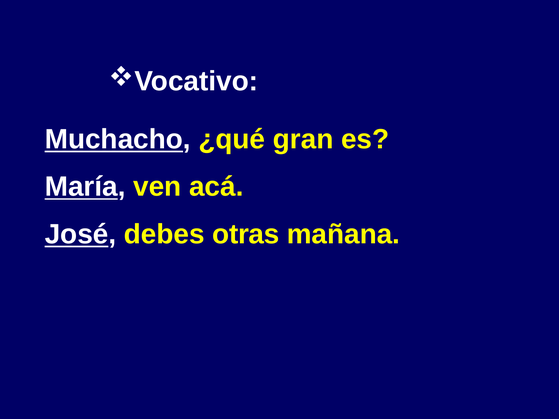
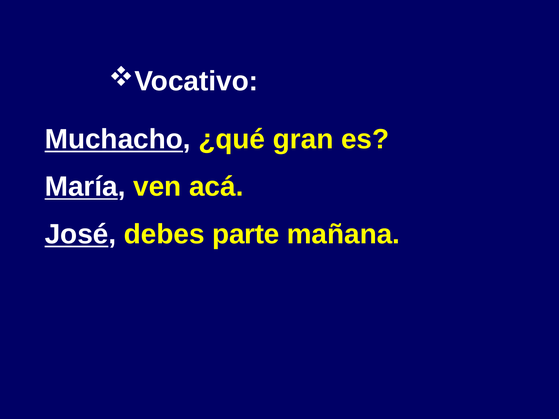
otras: otras -> parte
